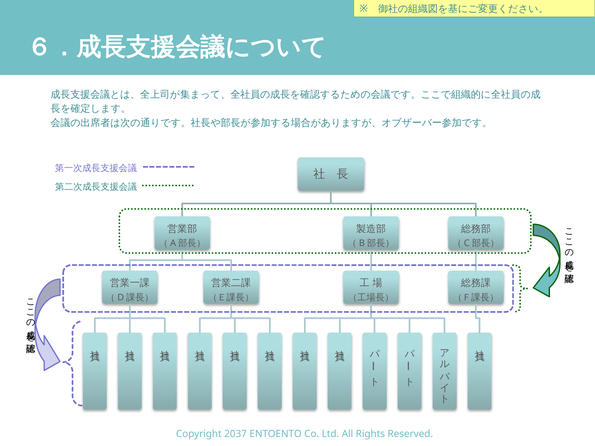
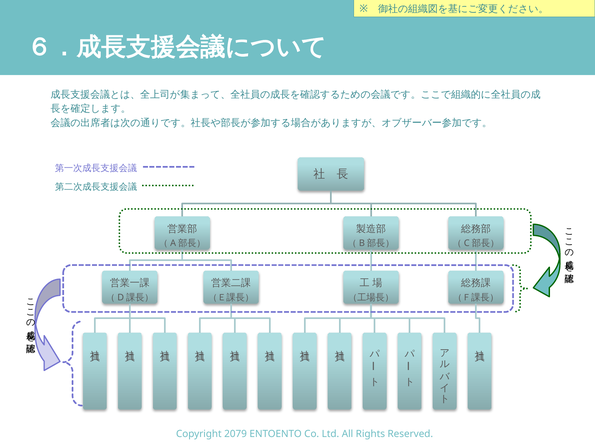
2037: 2037 -> 2079
